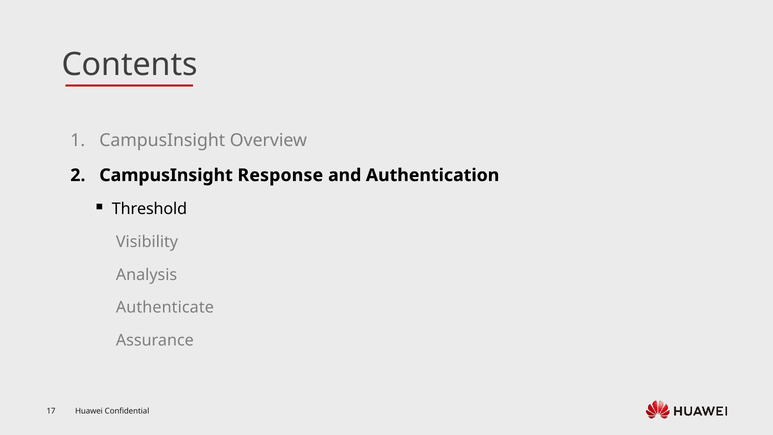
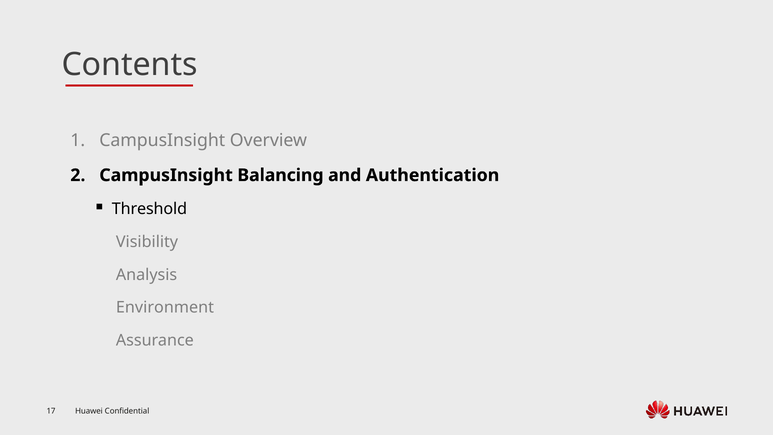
Response: Response -> Balancing
Authenticate: Authenticate -> Environment
